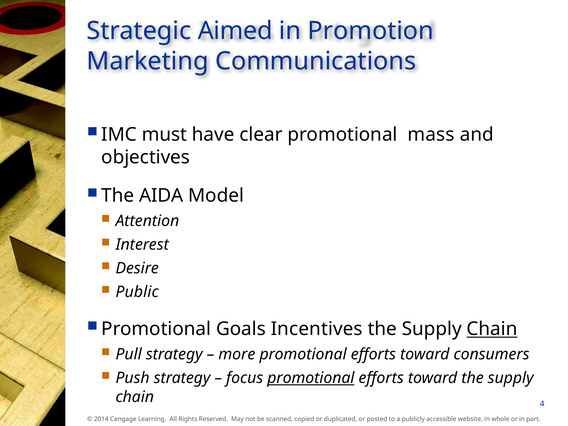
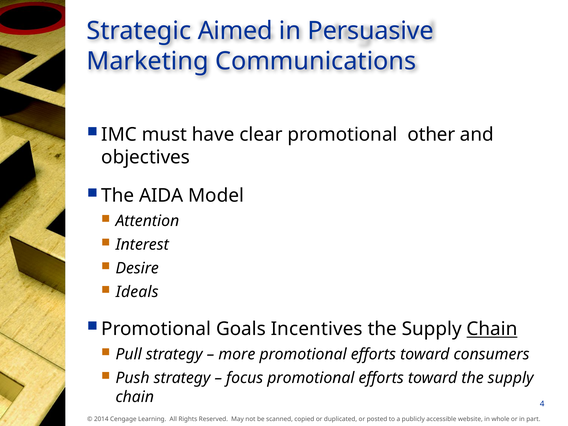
Promotion: Promotion -> Persuasive
mass: mass -> other
Public: Public -> Ideals
promotional at (311, 378) underline: present -> none
